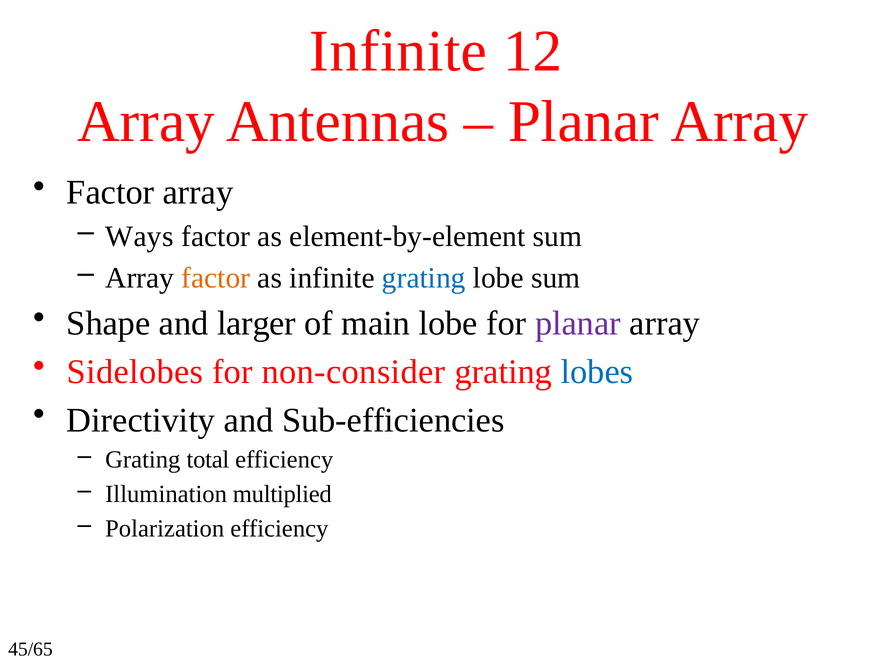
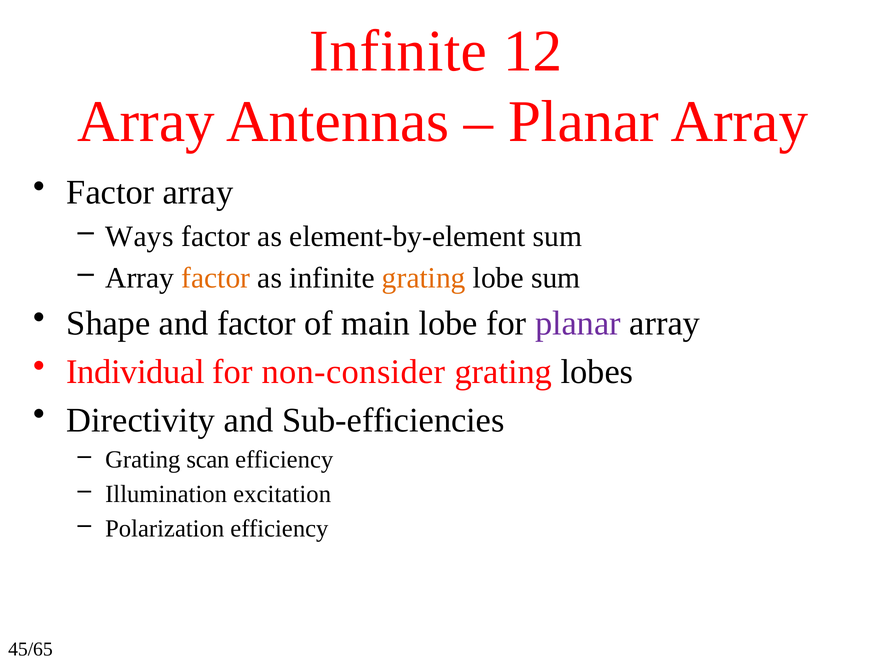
grating at (424, 278) colour: blue -> orange
and larger: larger -> factor
Sidelobes: Sidelobes -> Individual
lobes colour: blue -> black
total: total -> scan
multiplied: multiplied -> excitation
